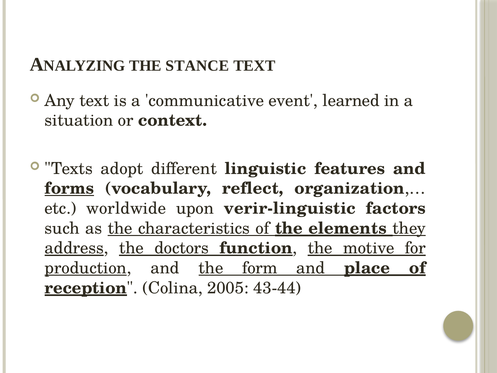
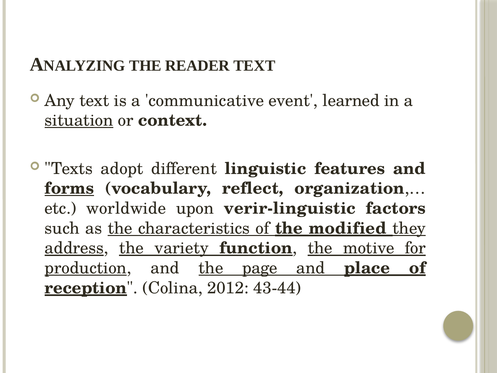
STANCE: STANCE -> READER
situation underline: none -> present
elements: elements -> modified
doctors: doctors -> variety
form: form -> page
2005: 2005 -> 2012
